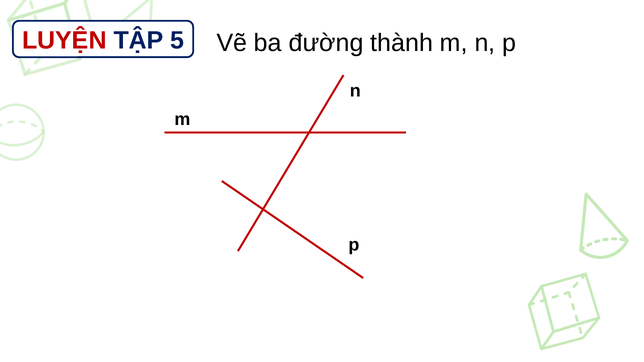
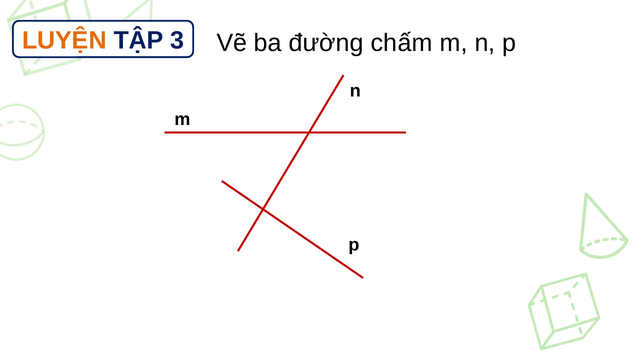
LUYỆN colour: red -> orange
5: 5 -> 3
thành: thành -> chấm
